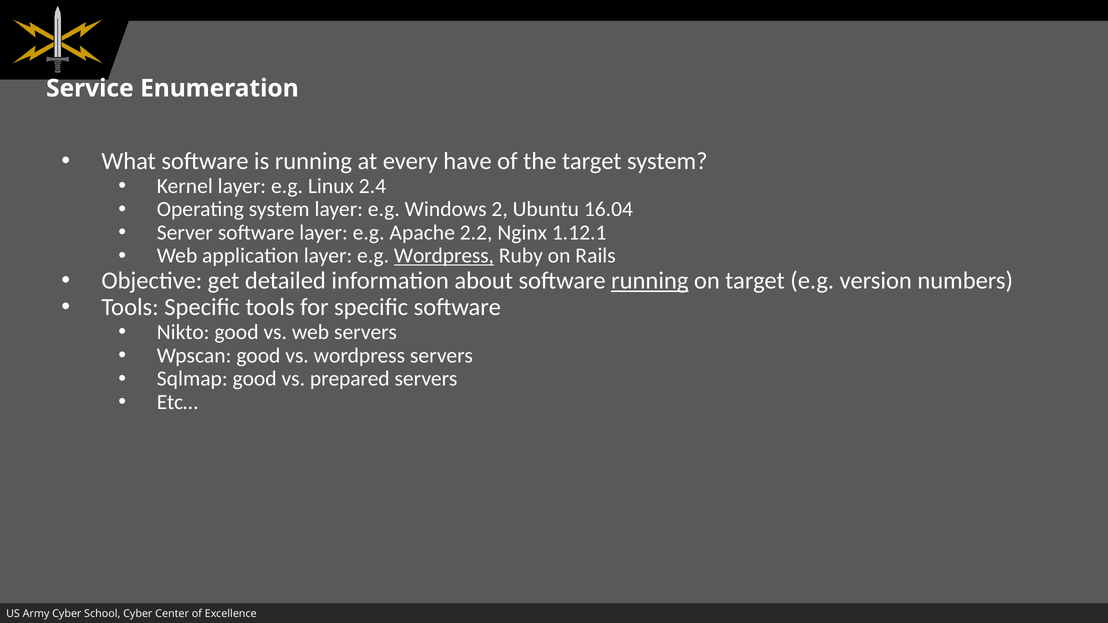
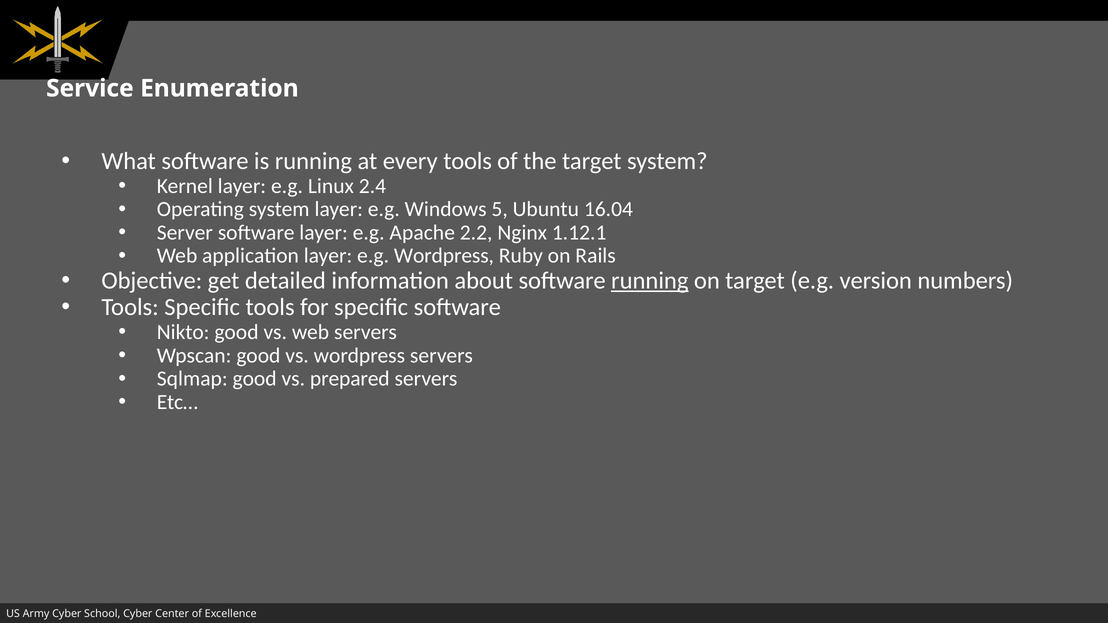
every have: have -> tools
2: 2 -> 5
Wordpress at (444, 256) underline: present -> none
